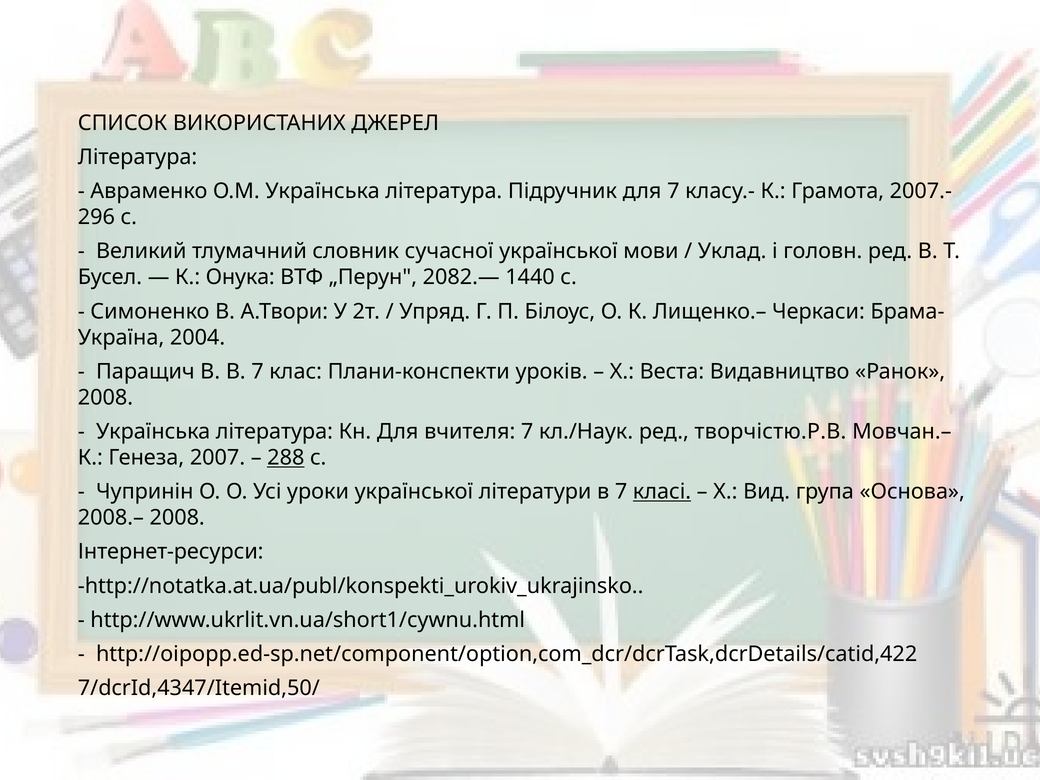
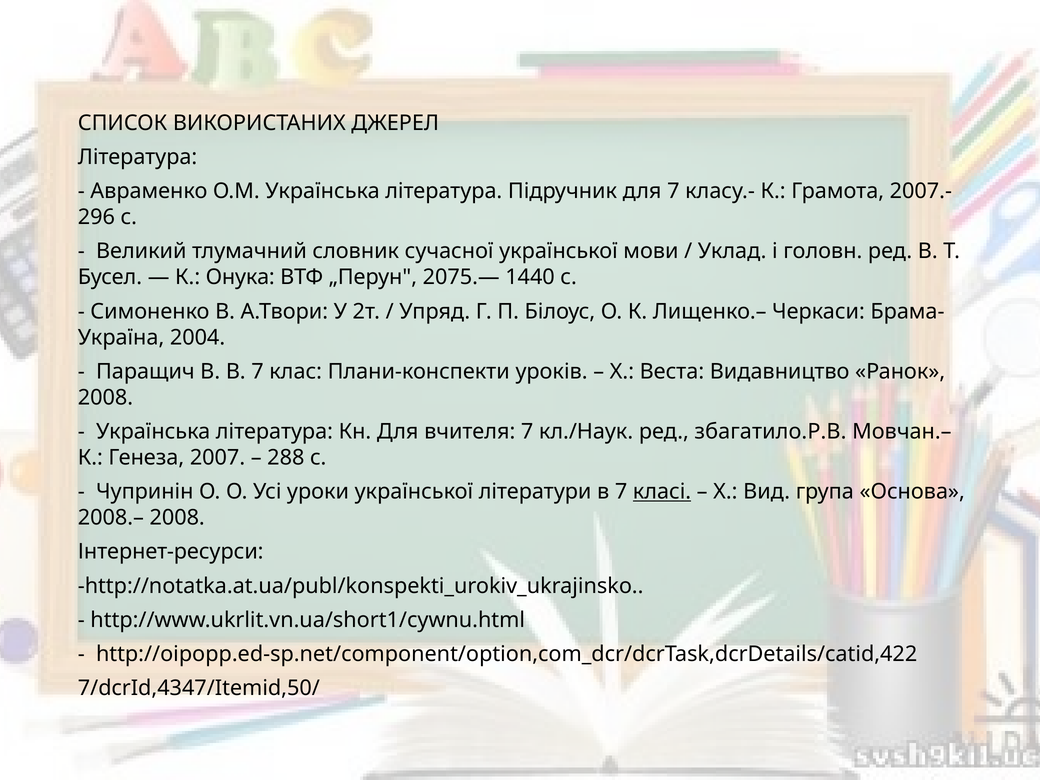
2082.—: 2082.— -> 2075.—
творчістю.Р.В: творчістю.Р.В -> збагатило.Р.В
288 underline: present -> none
